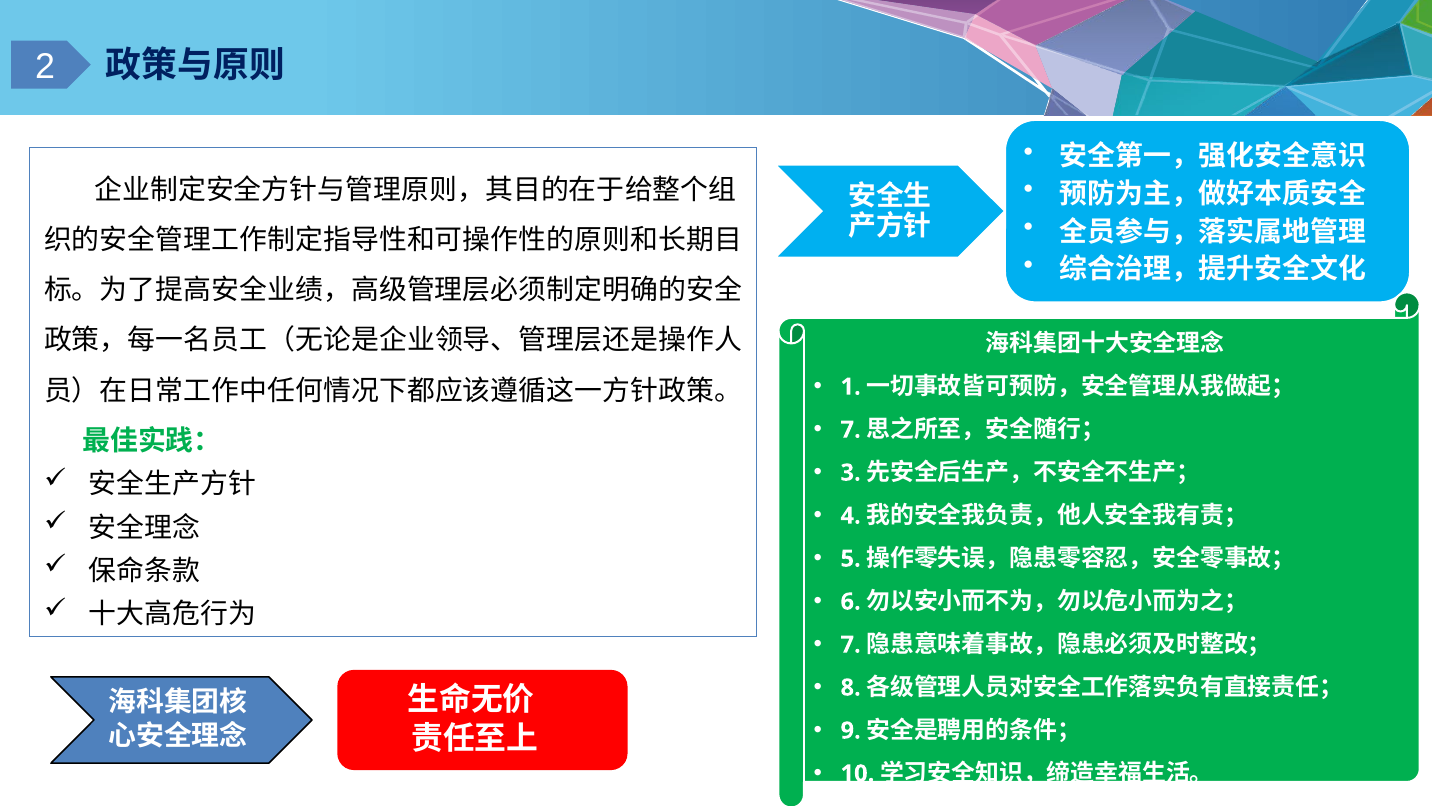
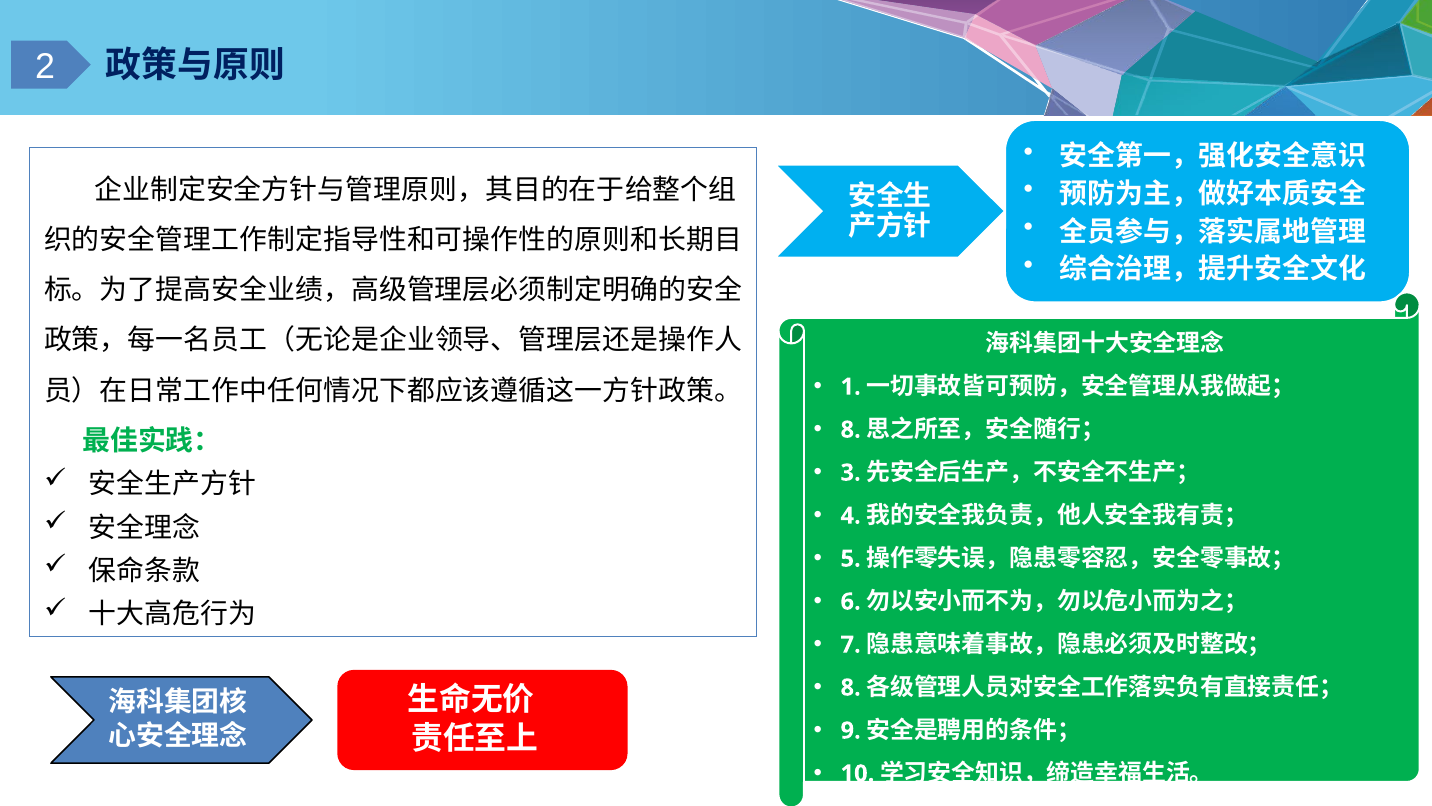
7 at (851, 430): 7 -> 8
